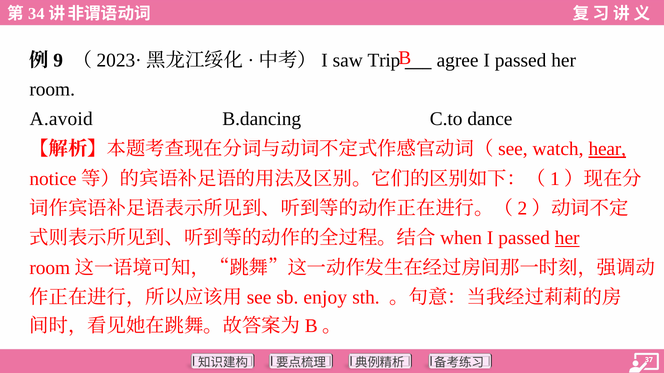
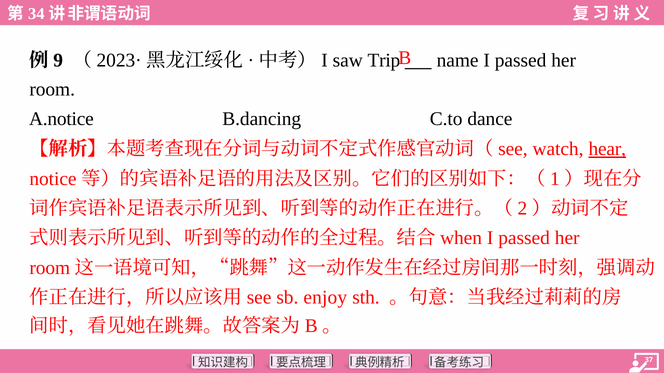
agree: agree -> name
A.avoid: A.avoid -> A.notice
her at (567, 238) underline: present -> none
